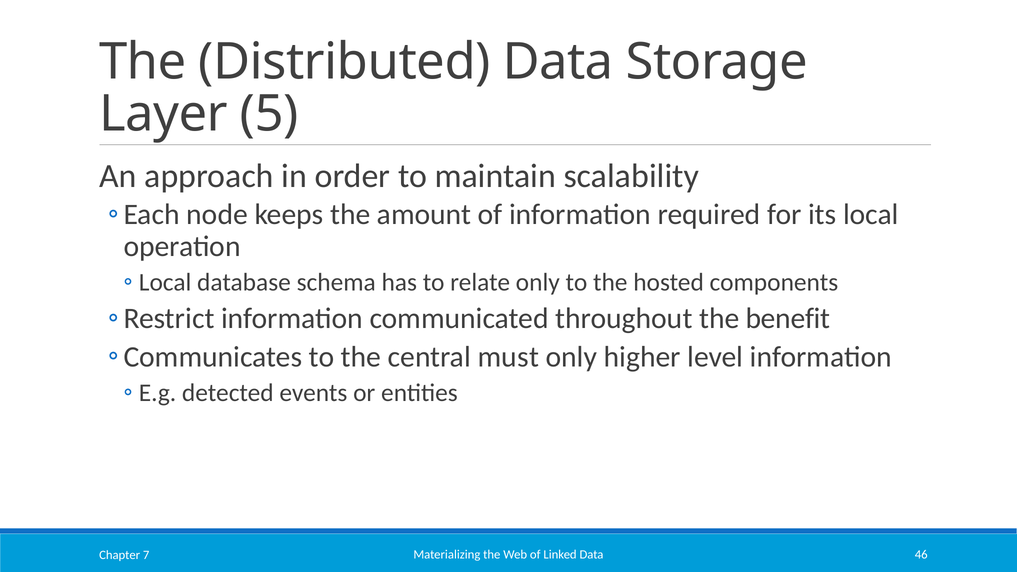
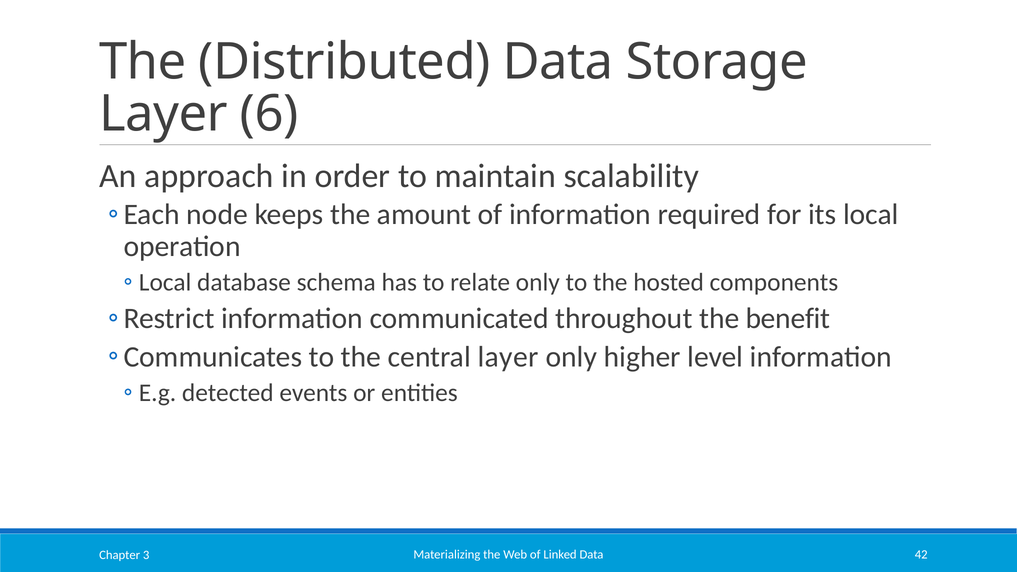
5: 5 -> 6
central must: must -> layer
46: 46 -> 42
7: 7 -> 3
